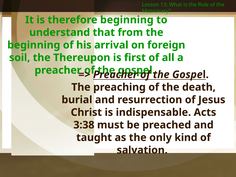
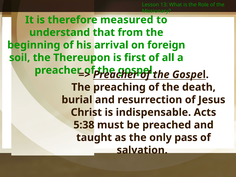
therefore beginning: beginning -> measured
3:38: 3:38 -> 5:38
kind: kind -> pass
